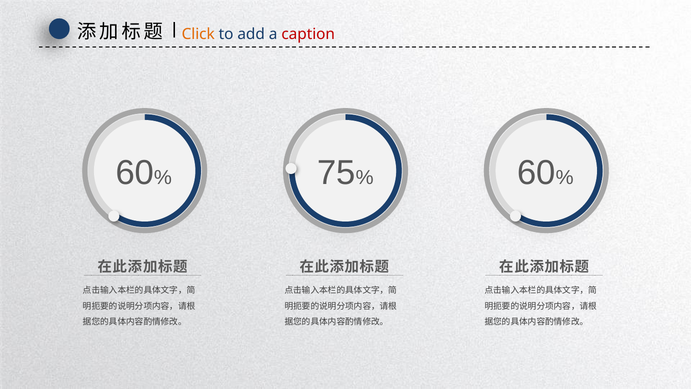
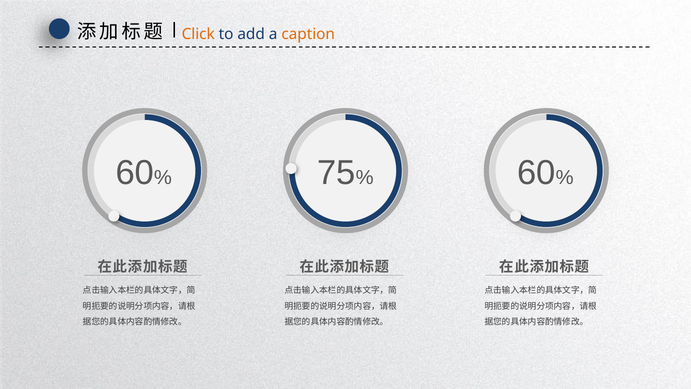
caption colour: red -> orange
